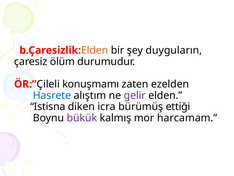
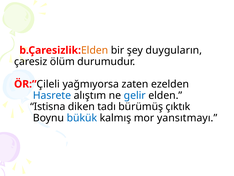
konuşmamı: konuşmamı -> yağmıyorsa
gelir colour: purple -> blue
icra: icra -> tadı
ettiği: ettiği -> çıktık
bükük colour: purple -> blue
harcamam: harcamam -> yansıtmayı
